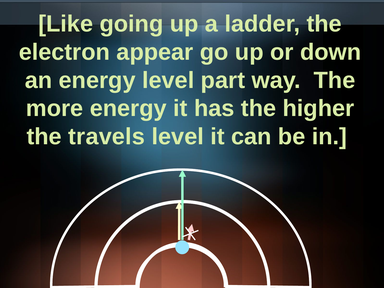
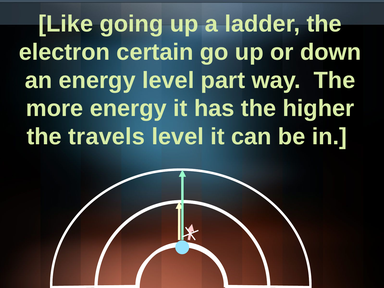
appear: appear -> certain
